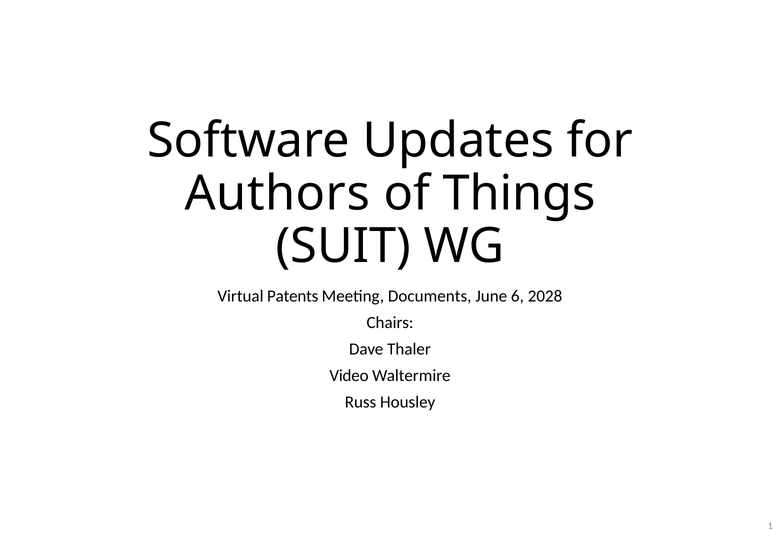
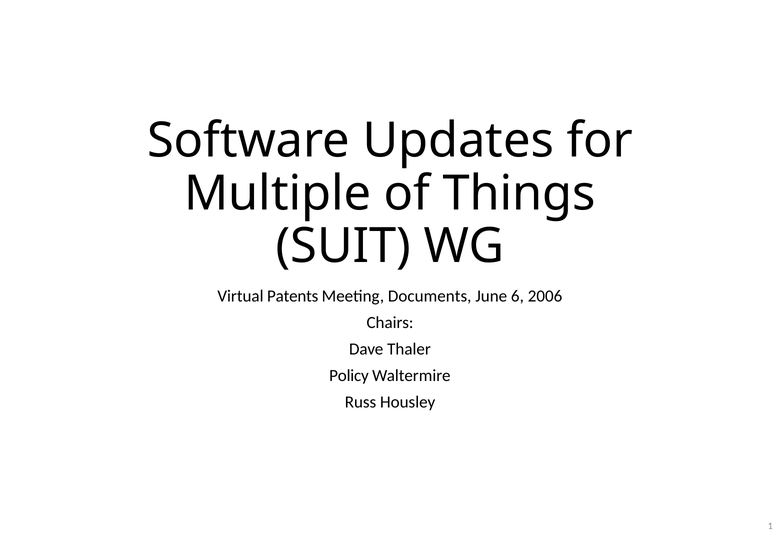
Authors: Authors -> Multiple
2028: 2028 -> 2006
Video: Video -> Policy
